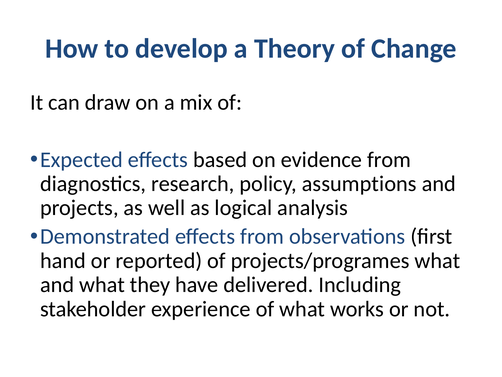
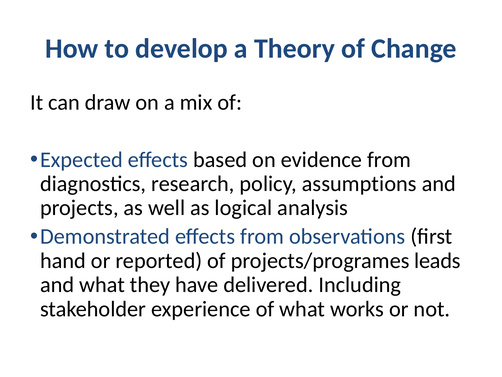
projects/programes what: what -> leads
